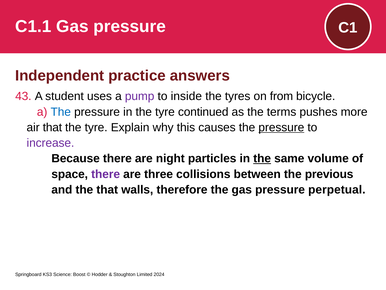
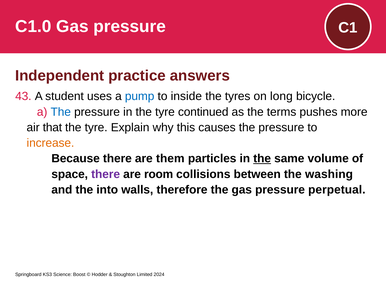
C1.1: C1.1 -> C1.0
pump colour: purple -> blue
from: from -> long
pressure at (281, 127) underline: present -> none
increase colour: purple -> orange
night: night -> them
three: three -> room
previous: previous -> washing
the that: that -> into
